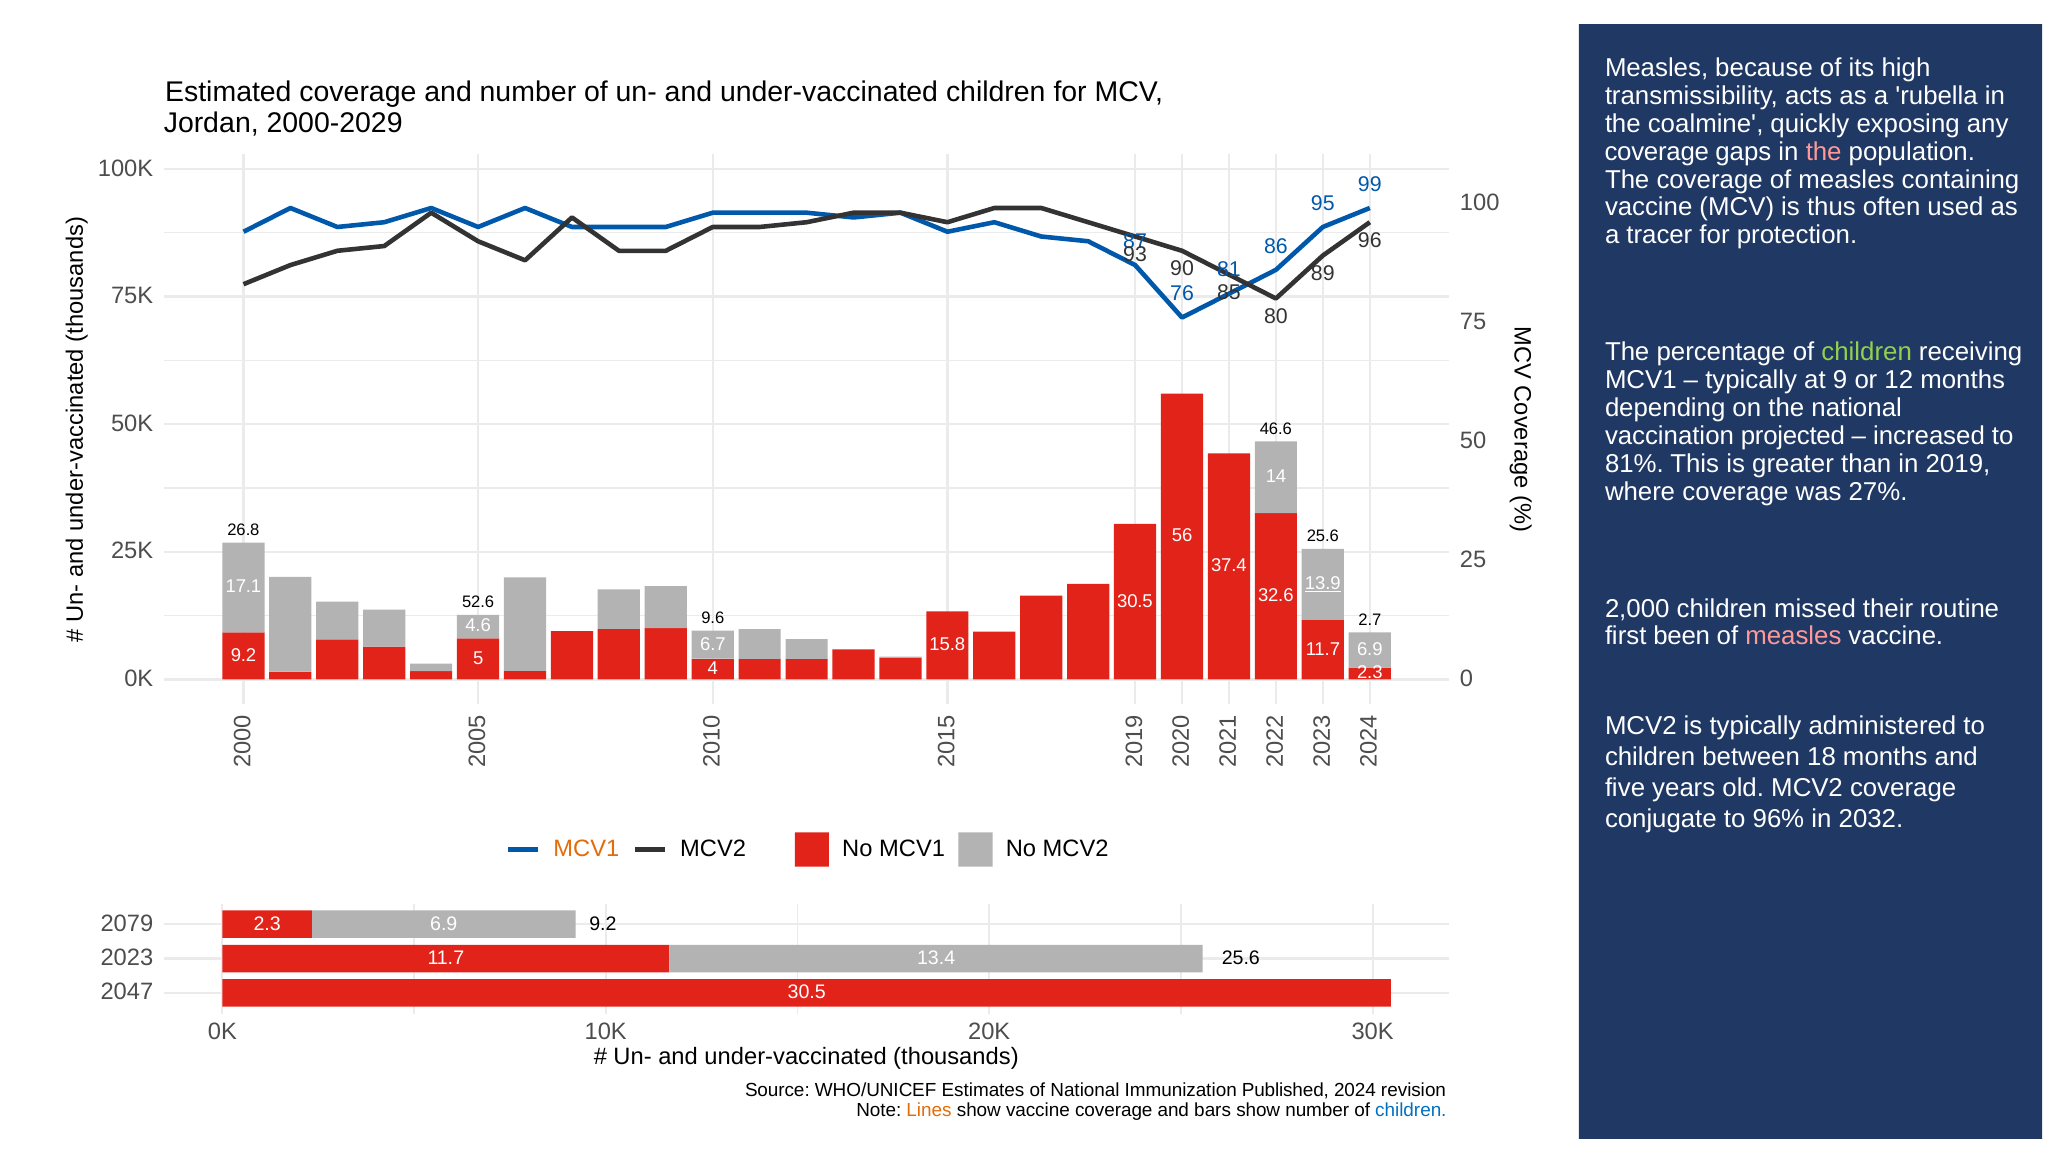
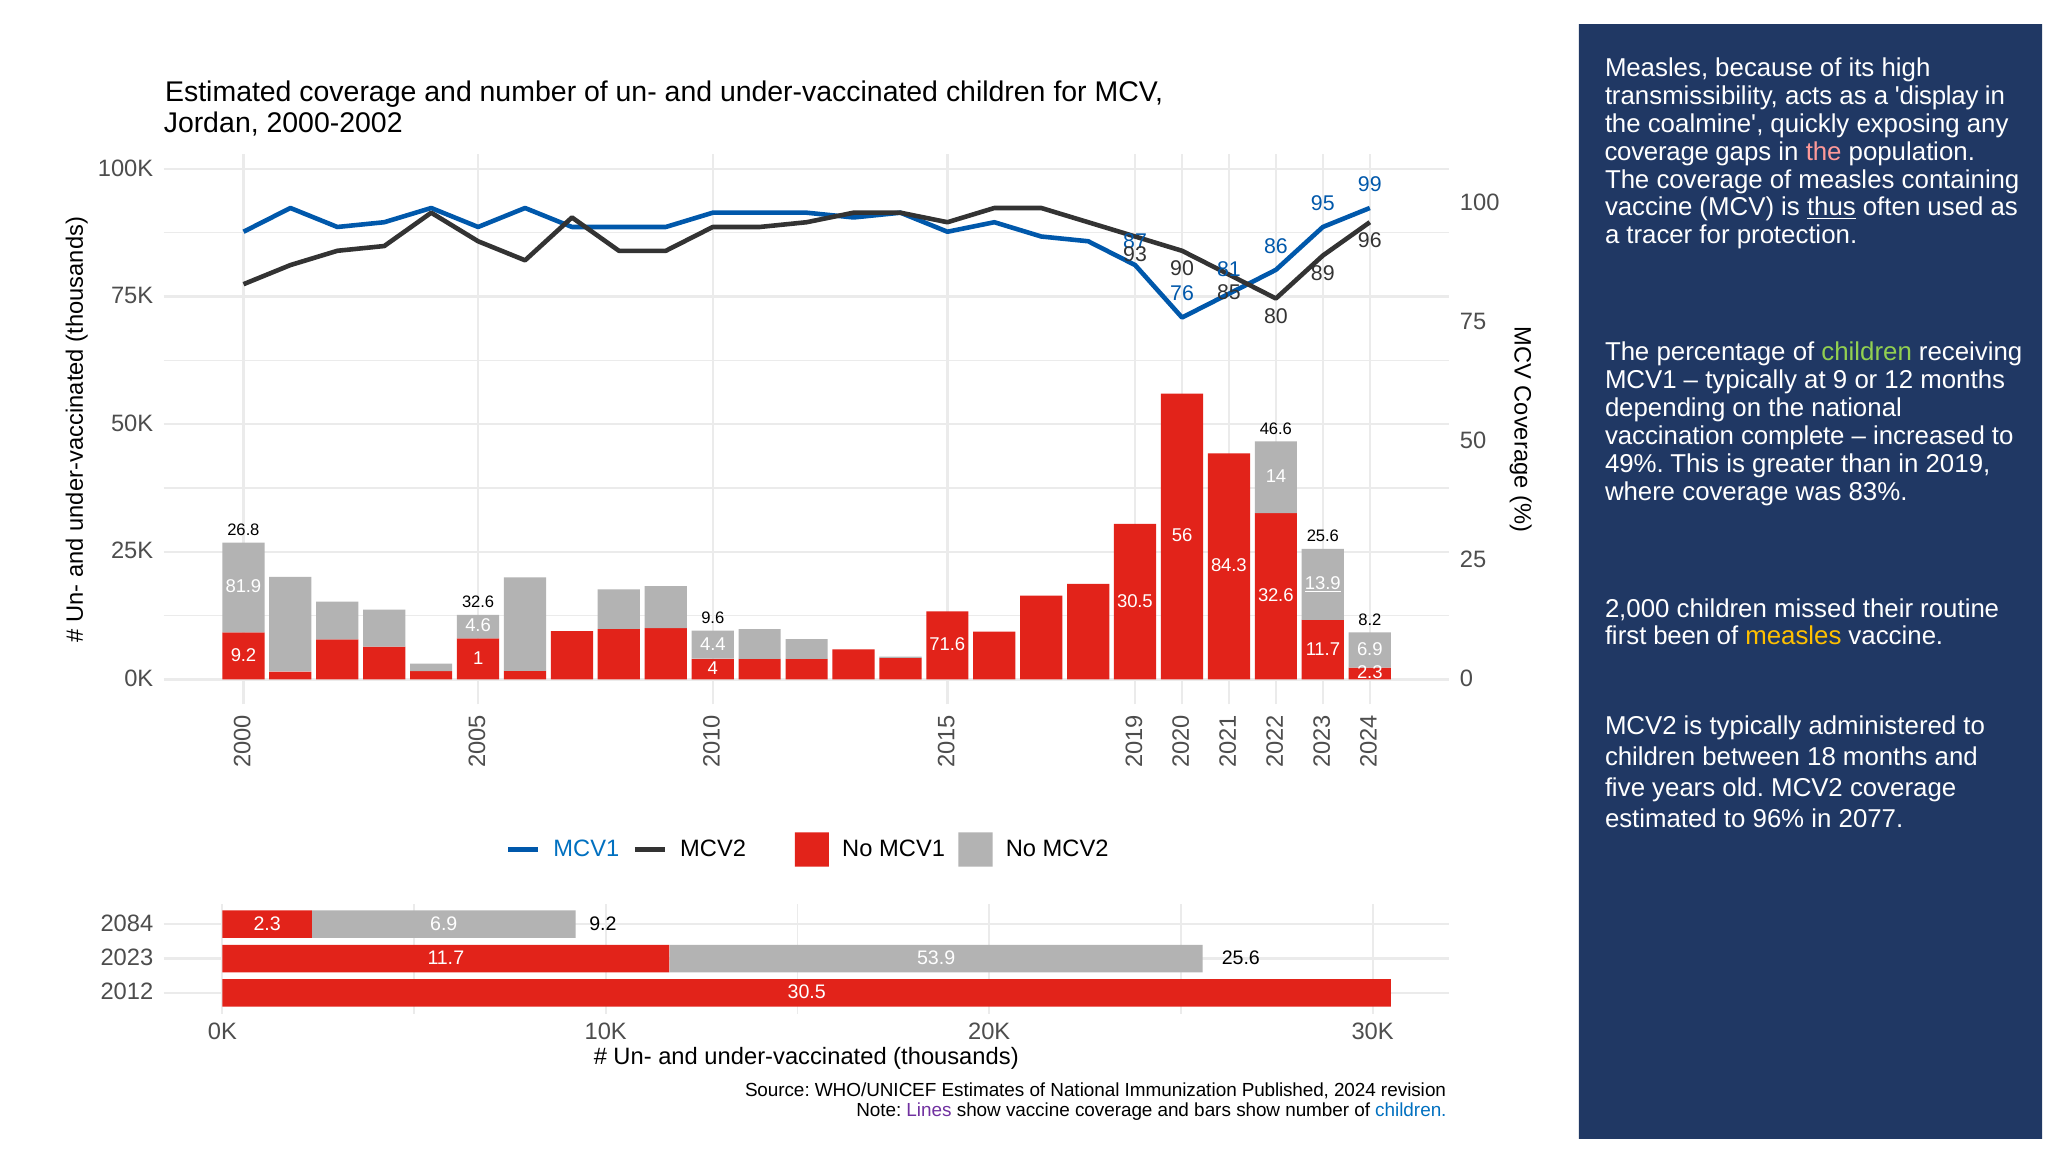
rubella: rubella -> display
2000-2029: 2000-2029 -> 2000-2002
thus underline: none -> present
projected: projected -> complete
81%: 81% -> 49%
27%: 27% -> 83%
37.4: 37.4 -> 84.3
17.1: 17.1 -> 81.9
52.6 at (478, 602): 52.6 -> 32.6
2.7: 2.7 -> 8.2
measles at (1793, 637) colour: pink -> yellow
6.7: 6.7 -> 4.4
15.8: 15.8 -> 71.6
9.2 5: 5 -> 1
conjugate at (1661, 819): conjugate -> estimated
2032: 2032 -> 2077
MCV1 at (586, 849) colour: orange -> blue
2079: 2079 -> 2084
13.4: 13.4 -> 53.9
2047: 2047 -> 2012
Lines colour: orange -> purple
